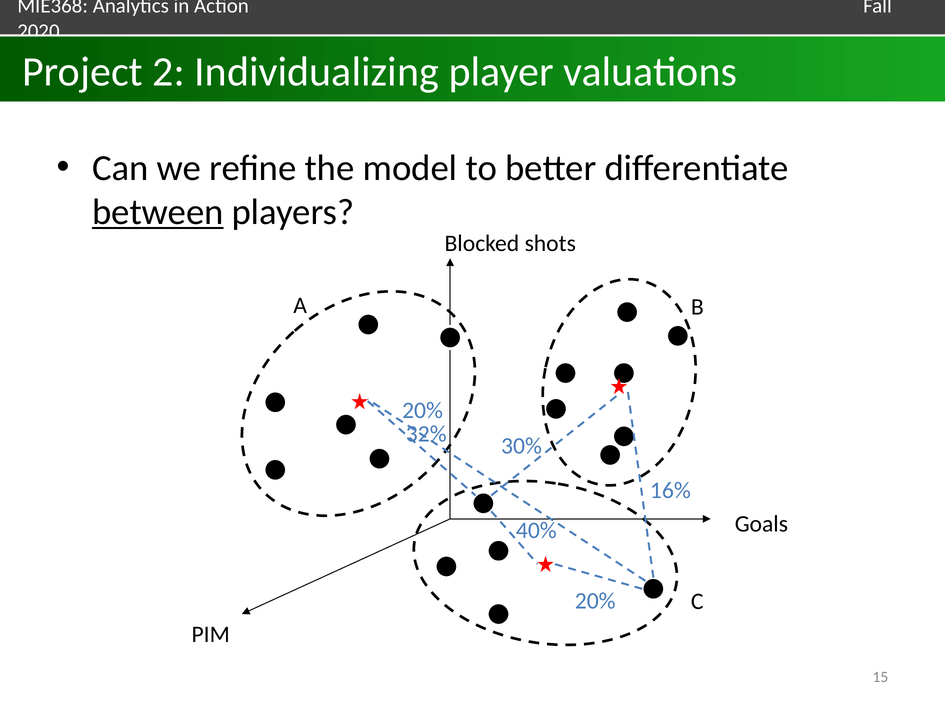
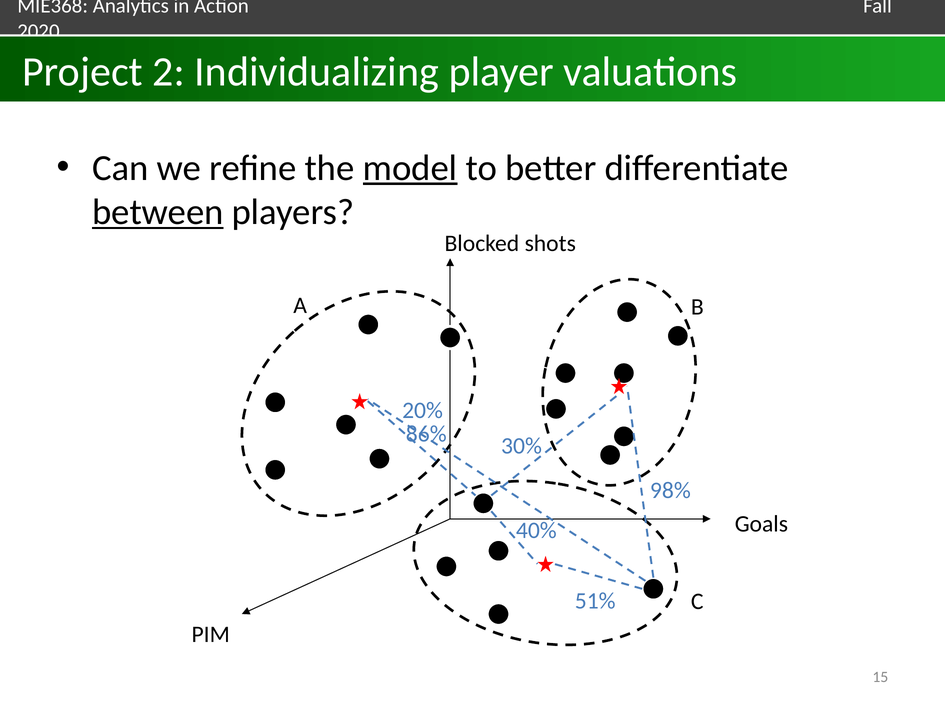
model underline: none -> present
32%: 32% -> 86%
16%: 16% -> 98%
20% at (595, 601): 20% -> 51%
